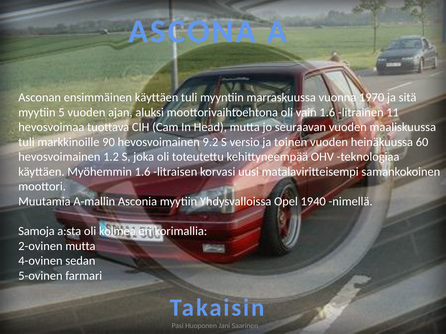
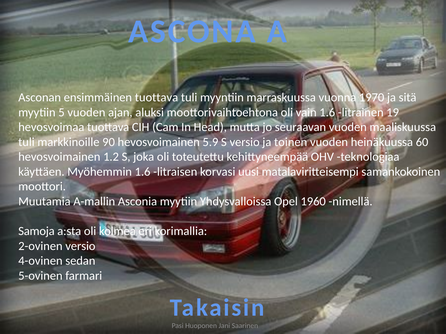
ensimmäinen käyttäen: käyttäen -> tuottava
11: 11 -> 19
9.2: 9.2 -> 5.9
1940: 1940 -> 1960
2-ovinen mutta: mutta -> versio
